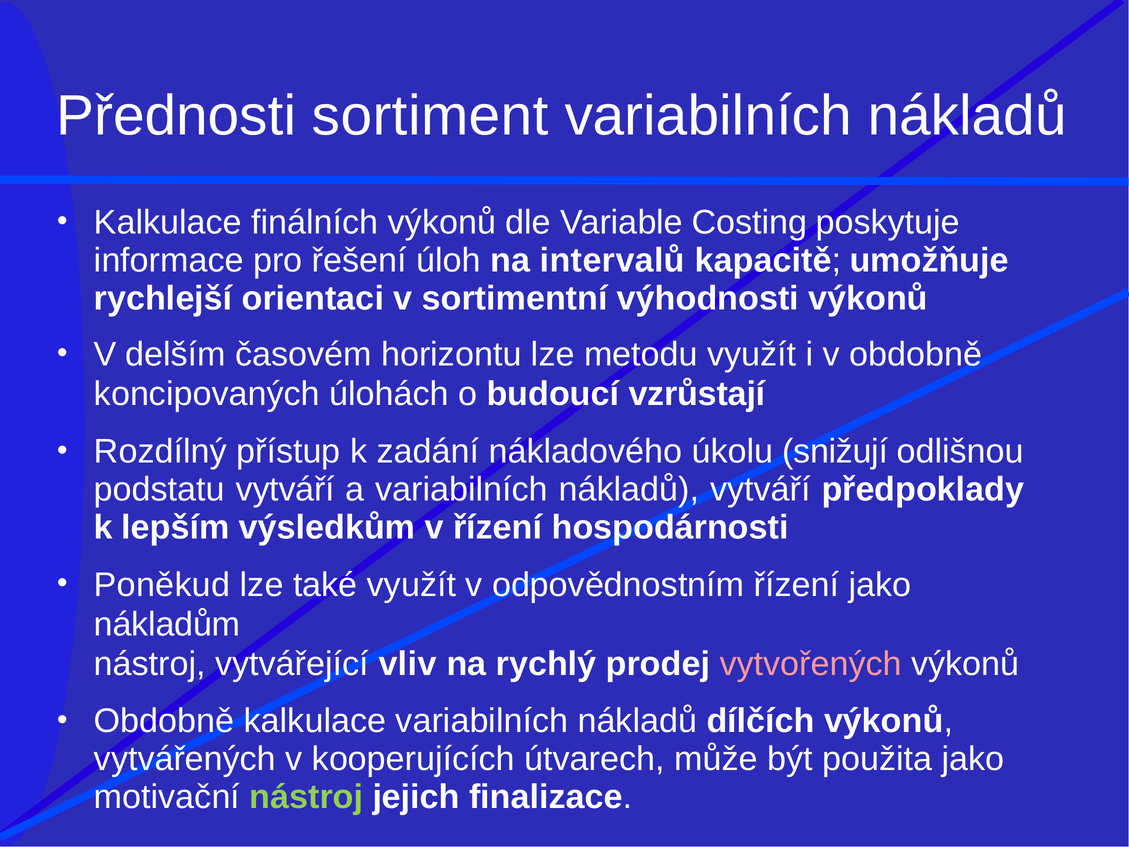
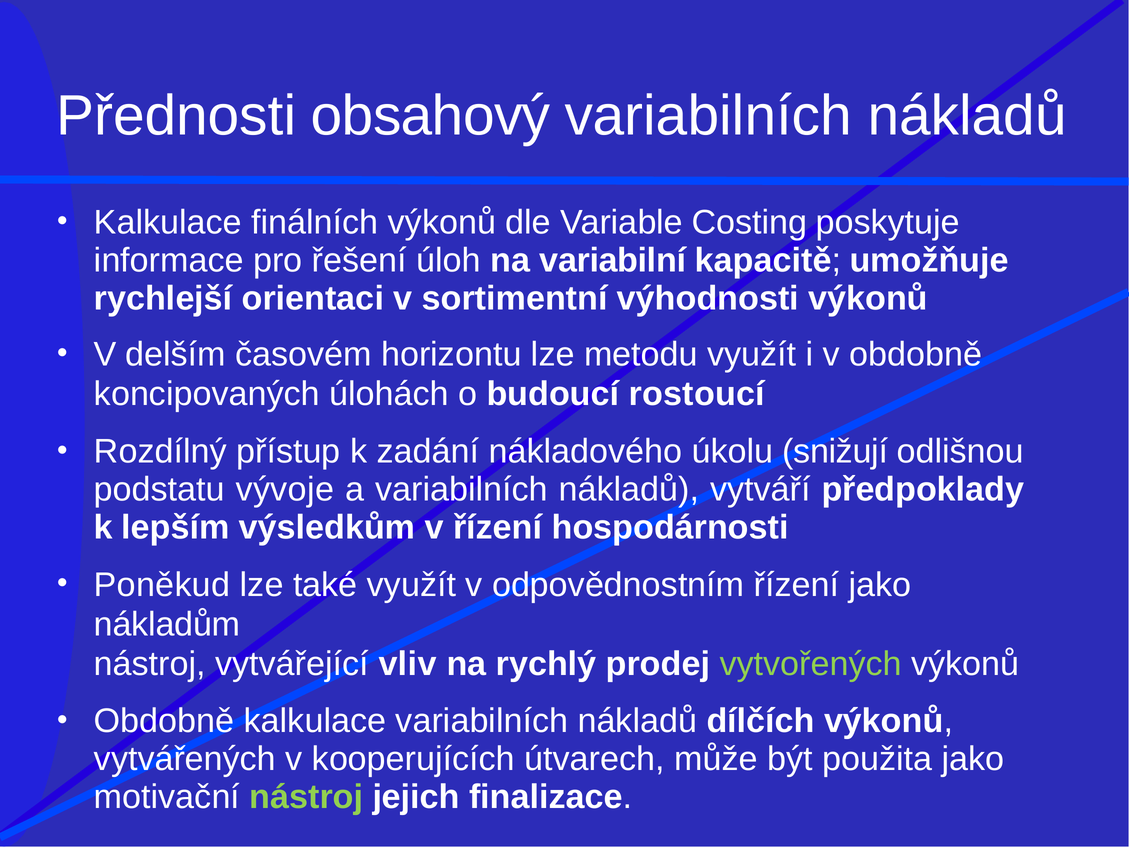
sortiment: sortiment -> obsahový
intervalů: intervalů -> variabilní
vzrůstají: vzrůstají -> rostoucí
podstatu vytváří: vytváří -> vývoje
vytvořených colour: pink -> light green
